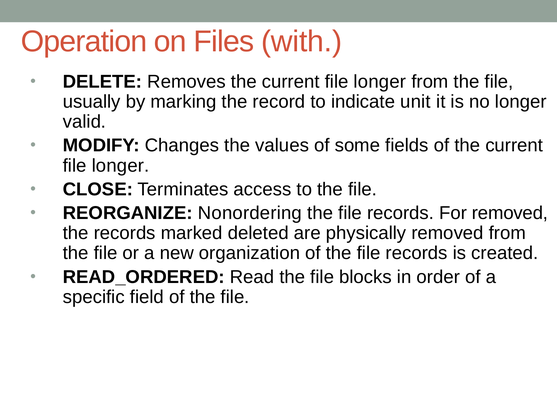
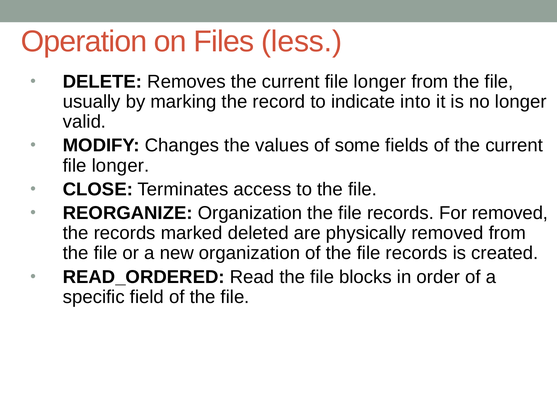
with: with -> less
unit: unit -> into
REORGANIZE Nonordering: Nonordering -> Organization
